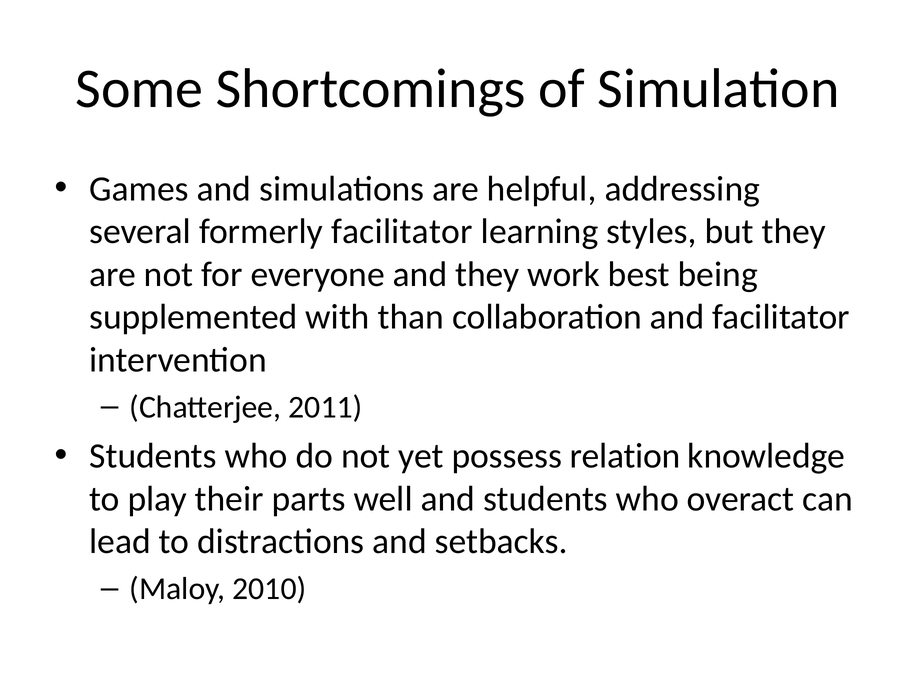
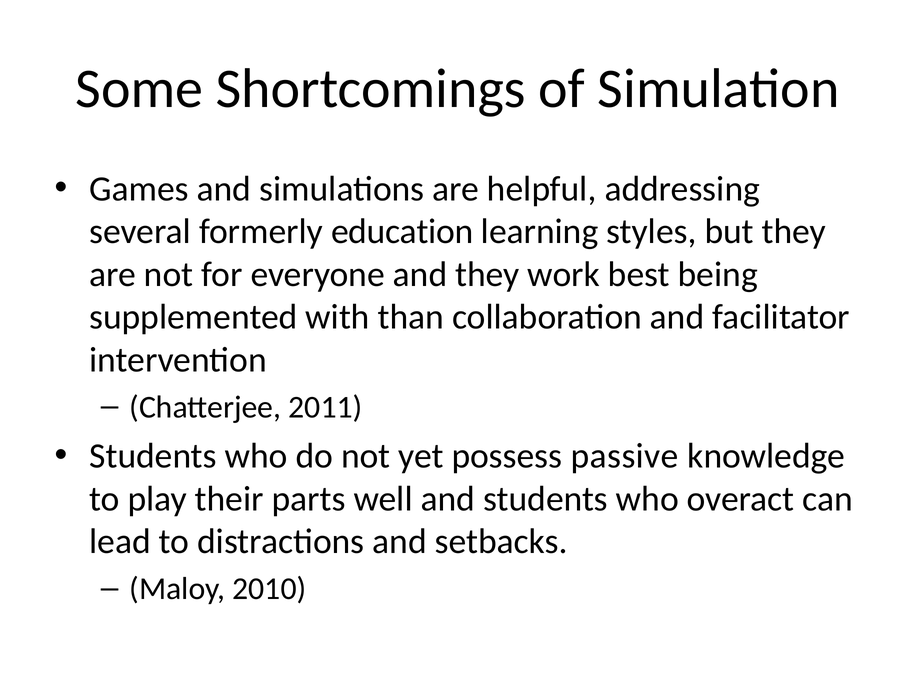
formerly facilitator: facilitator -> education
relation: relation -> passive
